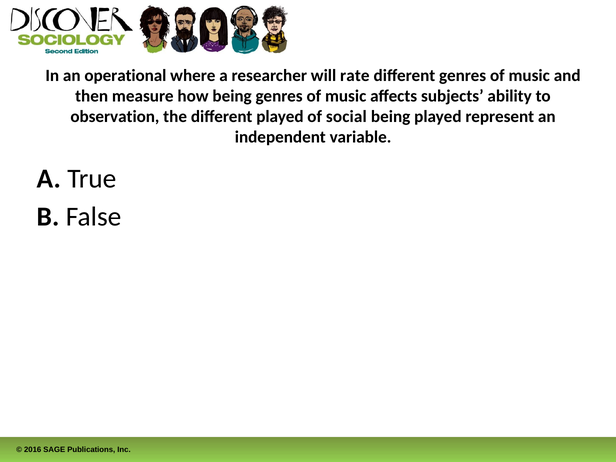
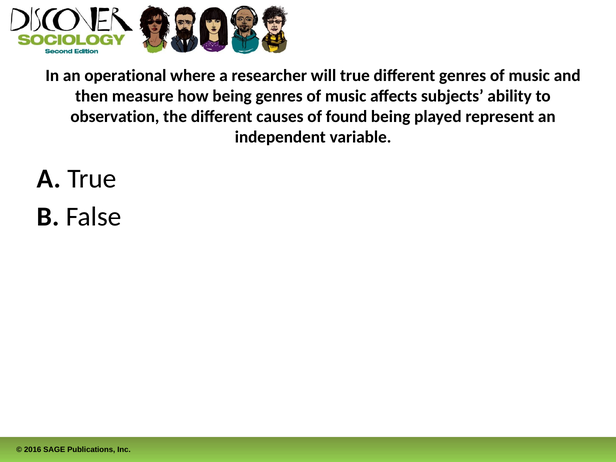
will rate: rate -> true
different played: played -> causes
social: social -> found
